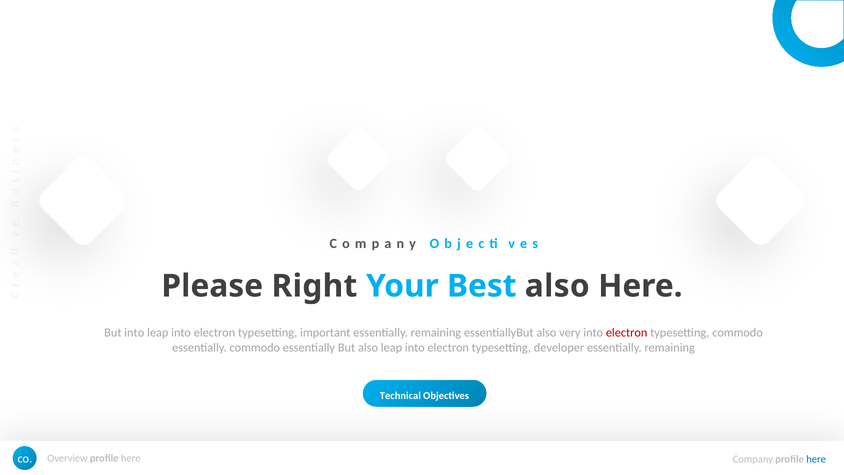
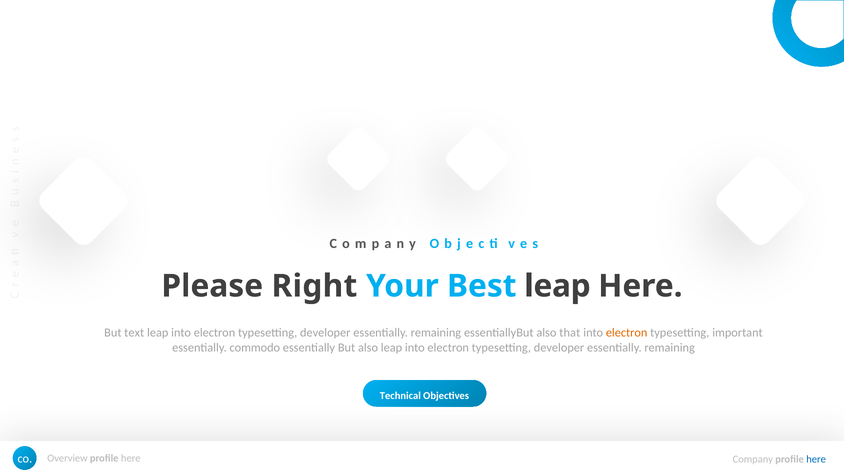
Best also: also -> leap
But into: into -> text
important at (325, 333): important -> developer
very: very -> that
electron at (627, 333) colour: red -> orange
typesetting commodo: commodo -> important
